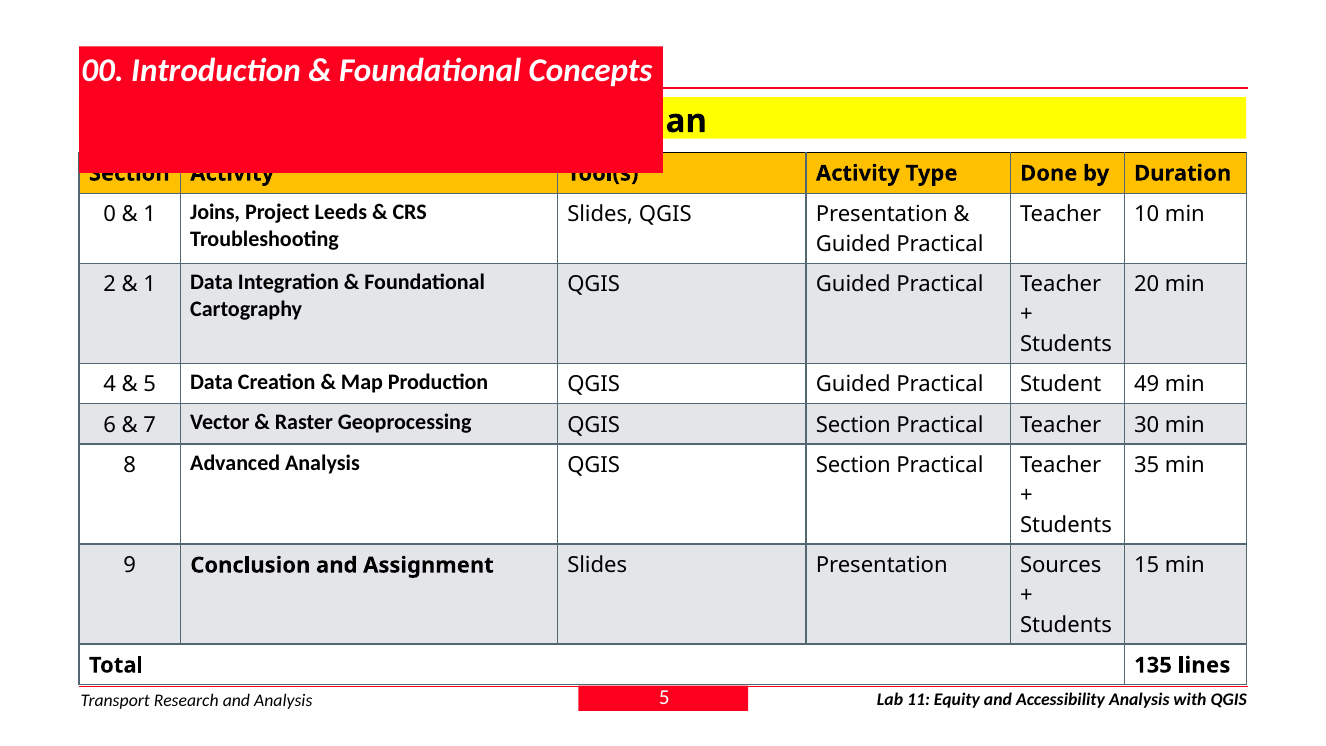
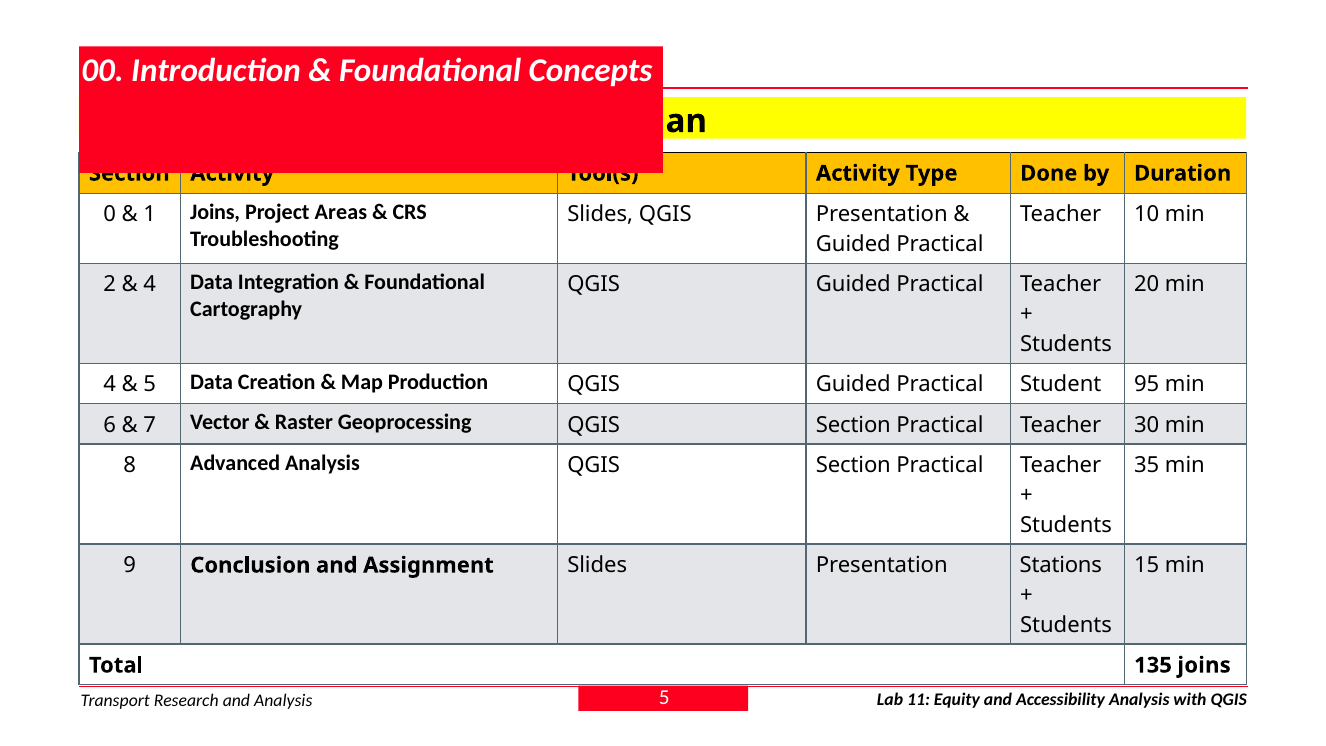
Leeds: Leeds -> Areas
1 at (150, 285): 1 -> 4
49: 49 -> 95
Sources: Sources -> Stations
135 lines: lines -> joins
